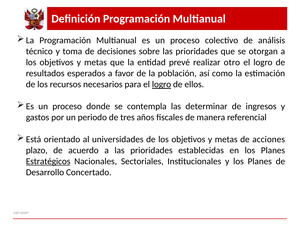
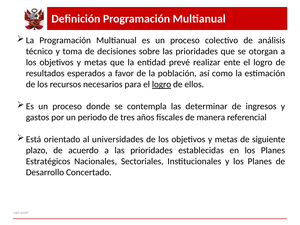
otro: otro -> ente
acciones: acciones -> siguiente
Estratégicos underline: present -> none
